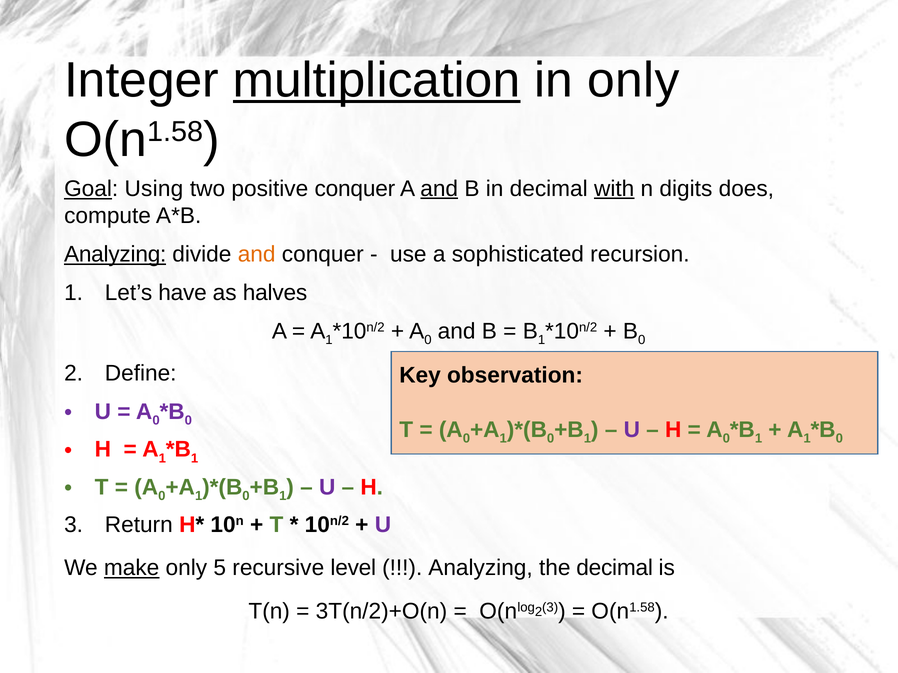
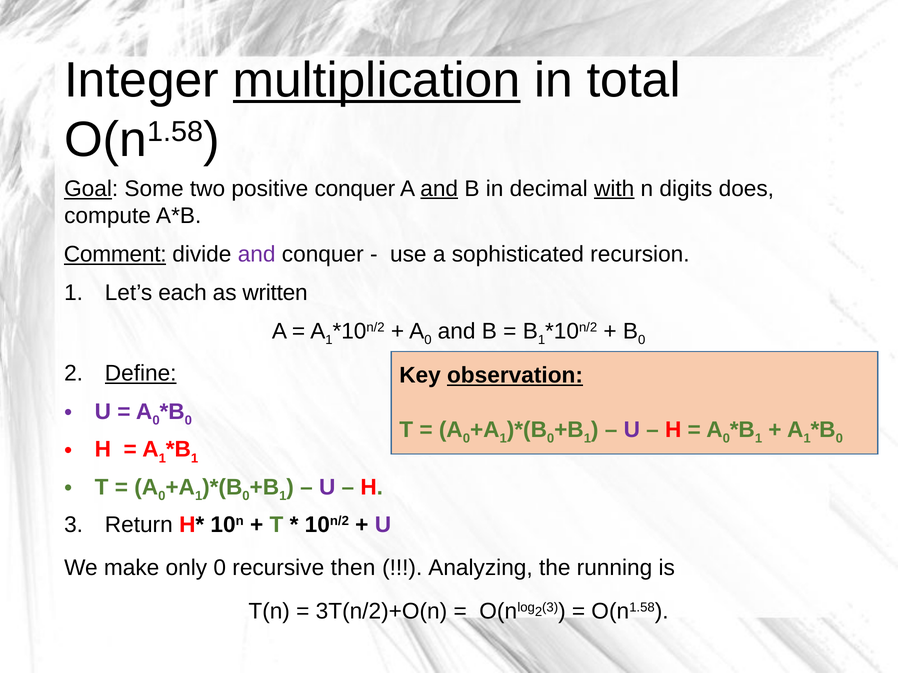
in only: only -> total
Using: Using -> Some
Analyzing at (115, 254): Analyzing -> Comment
and at (257, 254) colour: orange -> purple
have: have -> each
halves: halves -> written
Define underline: none -> present
observation underline: none -> present
make underline: present -> none
only 5: 5 -> 0
level: level -> then
the decimal: decimal -> running
